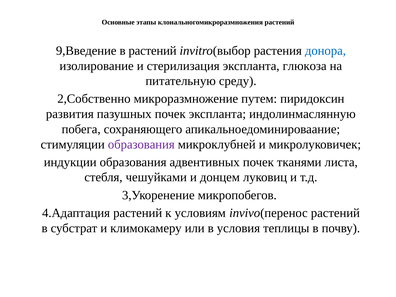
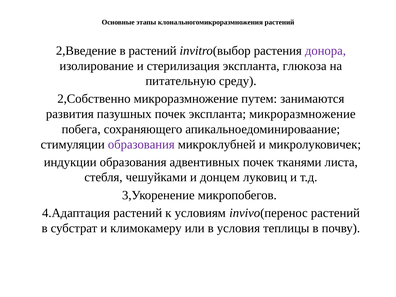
9,Введение: 9,Введение -> 2,Введение
донора colour: blue -> purple
пиридоксин: пиридоксин -> занимаются
экспланта индолинмаслянную: индолинмаслянную -> микроразмножение
